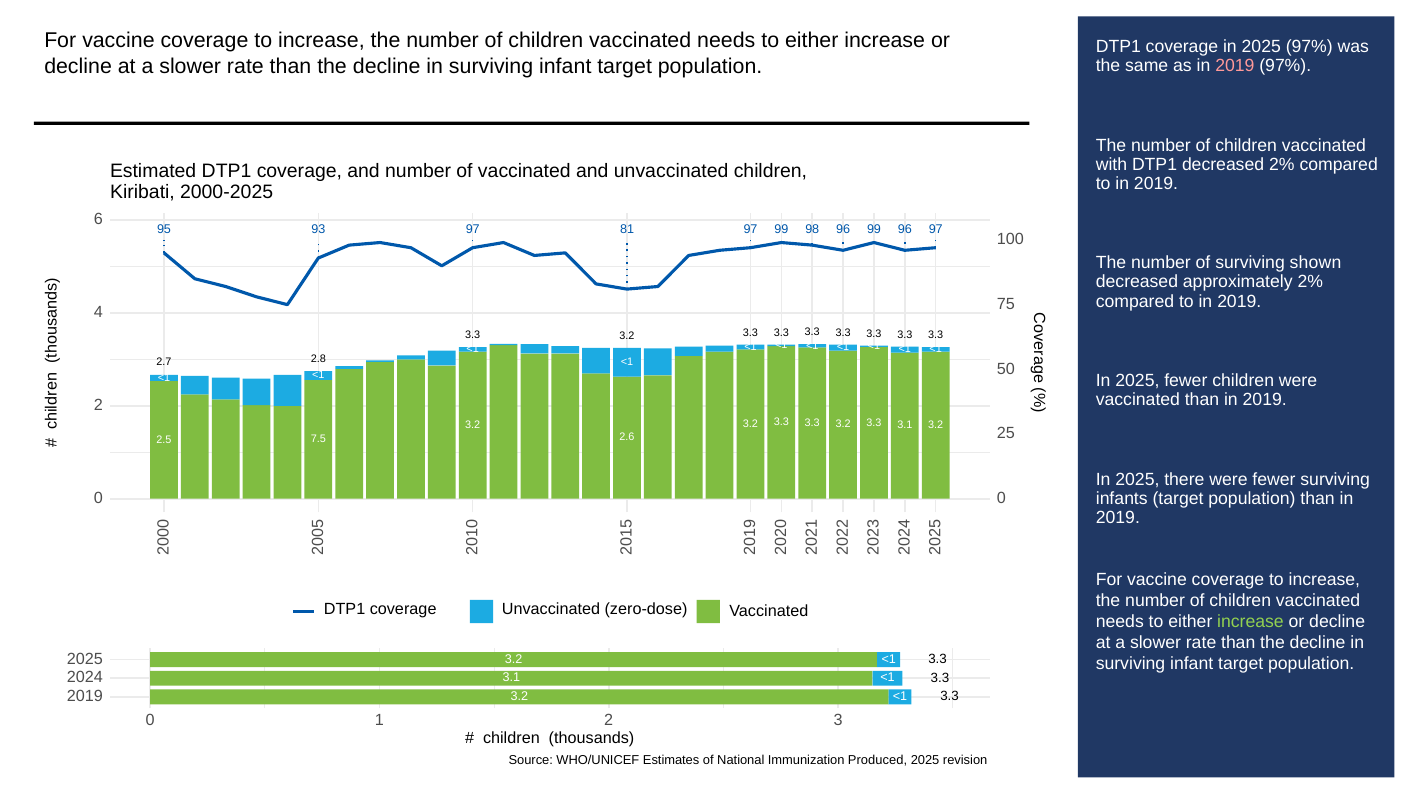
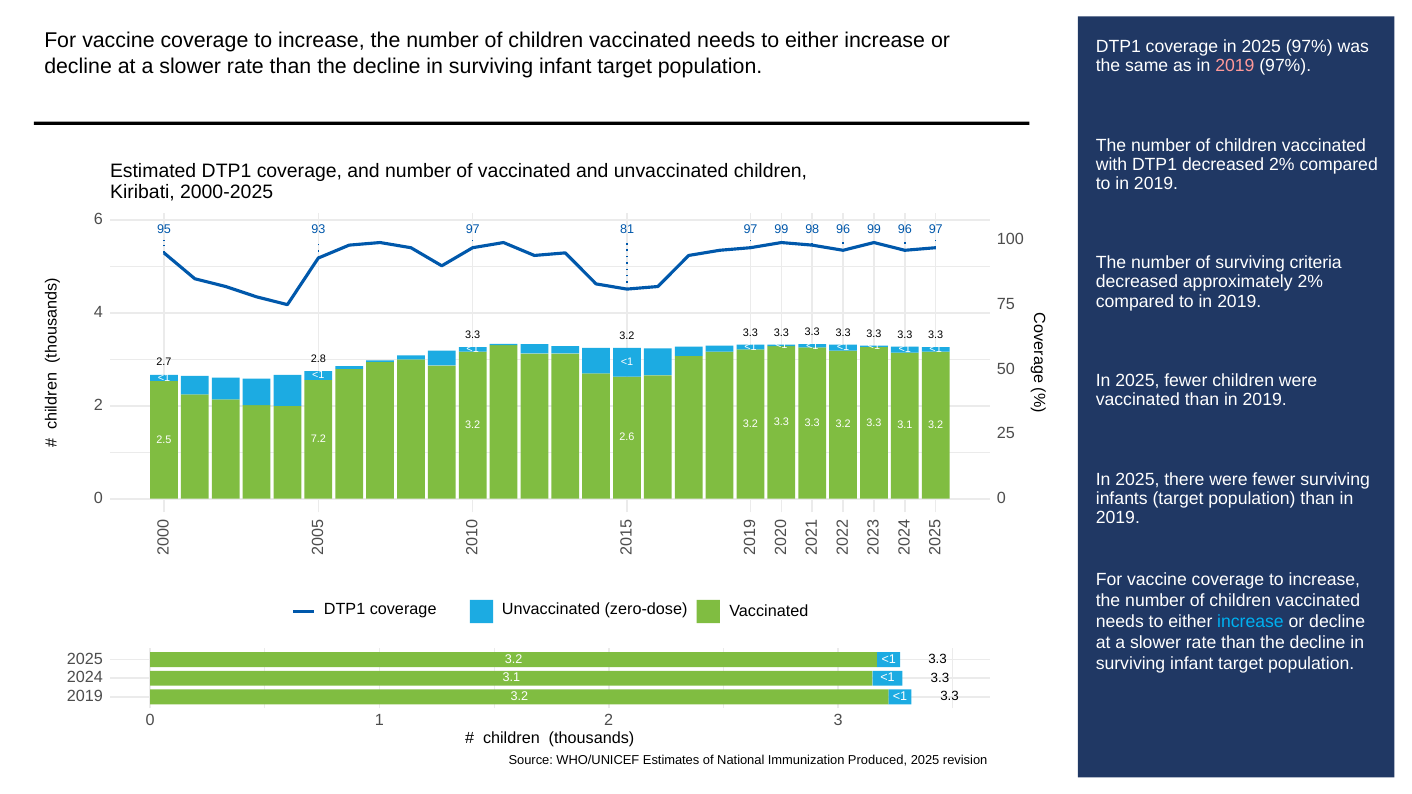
shown: shown -> criteria
7.5: 7.5 -> 7.2
increase at (1250, 622) colour: light green -> light blue
